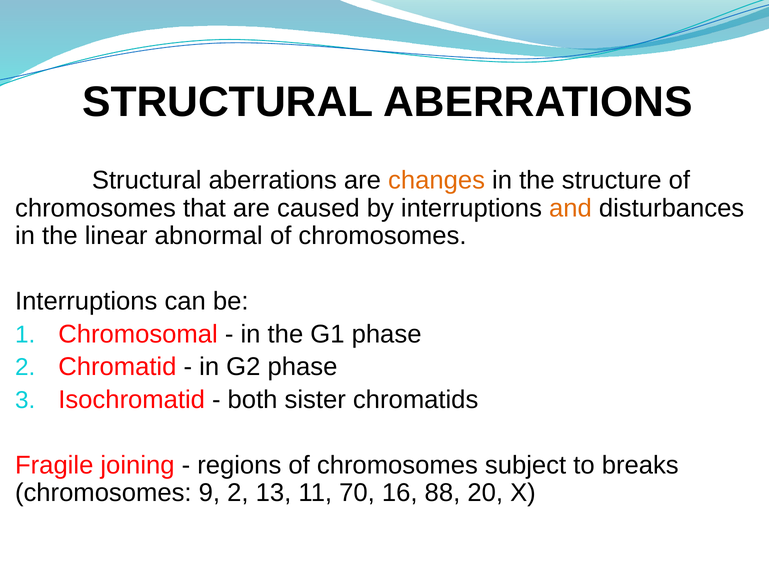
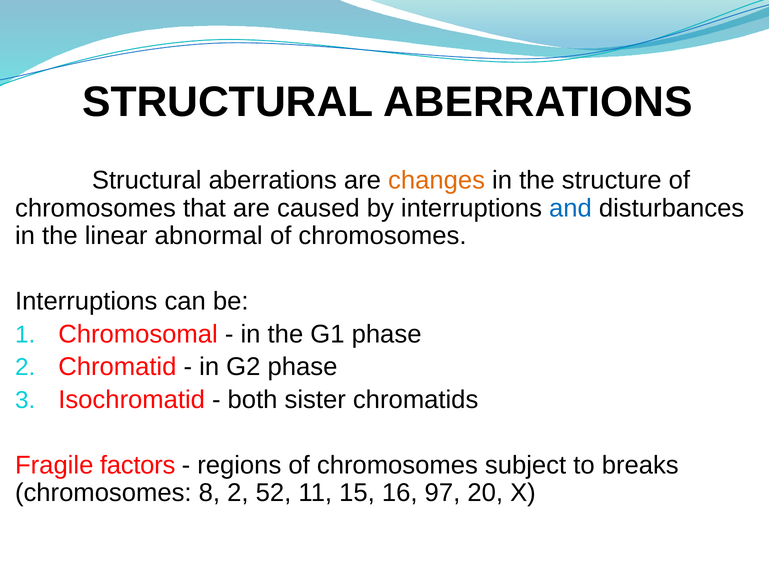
and colour: orange -> blue
joining: joining -> factors
9: 9 -> 8
13: 13 -> 52
70: 70 -> 15
88: 88 -> 97
